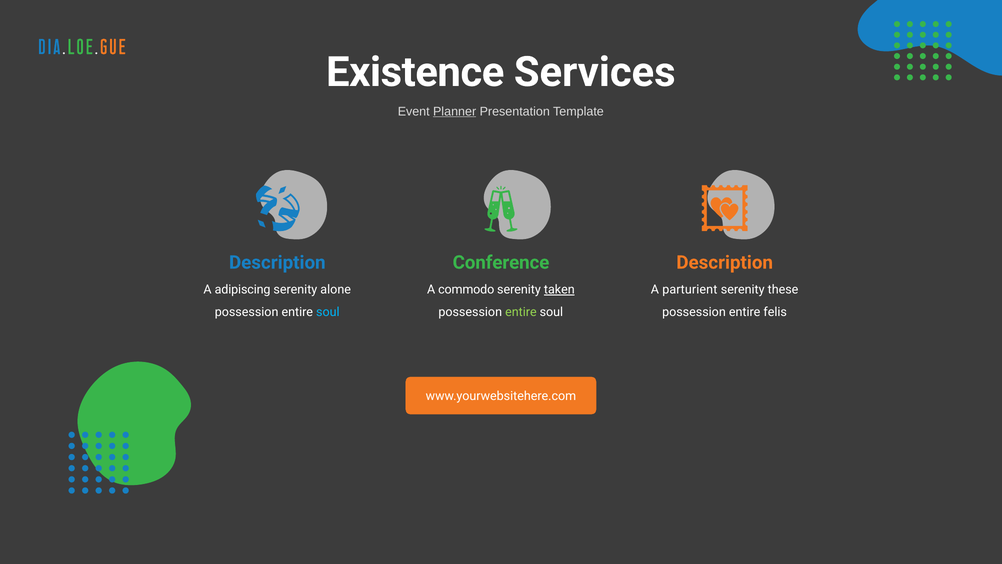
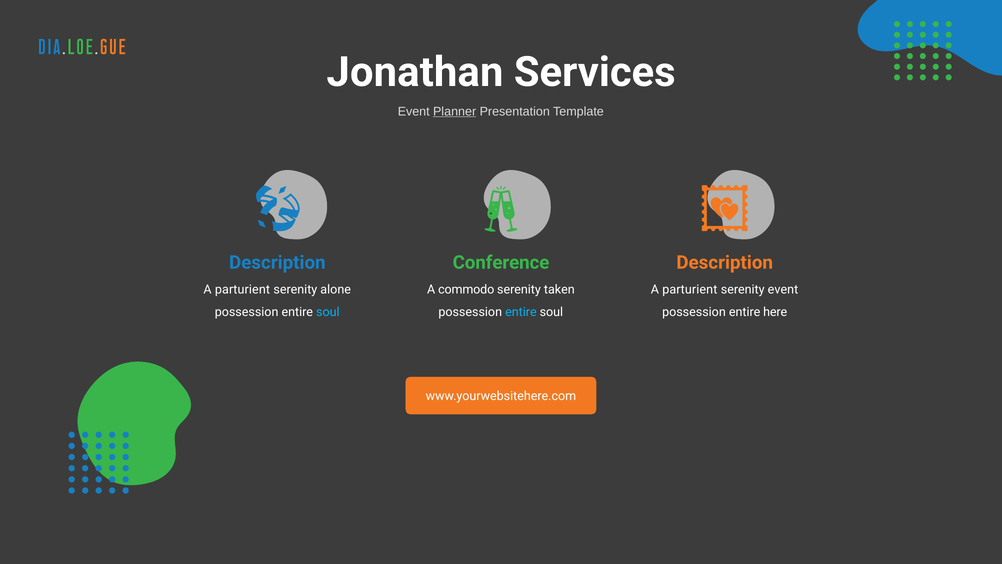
Existence: Existence -> Jonathan
adipiscing at (243, 290): adipiscing -> parturient
taken underline: present -> none
serenity these: these -> event
entire at (521, 312) colour: light green -> light blue
felis: felis -> here
